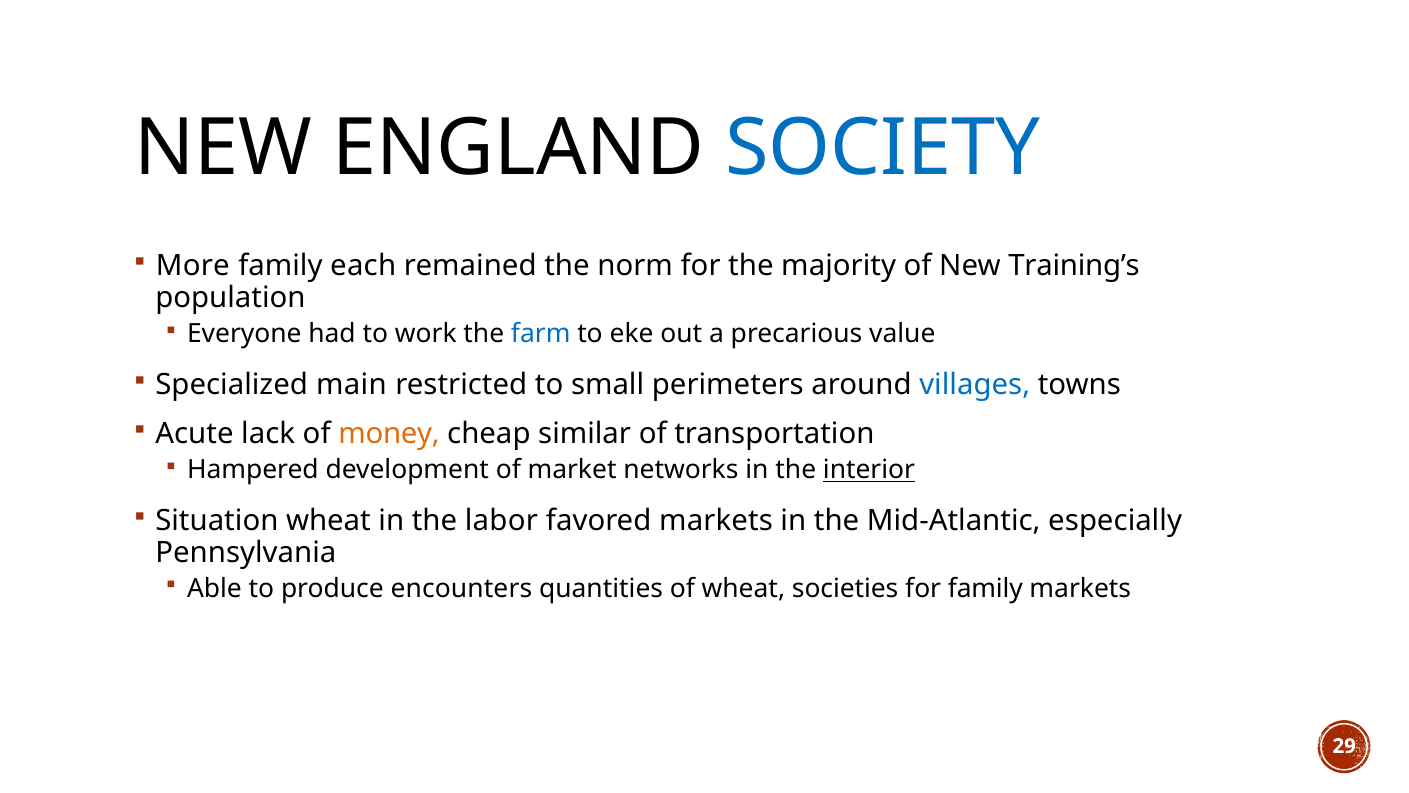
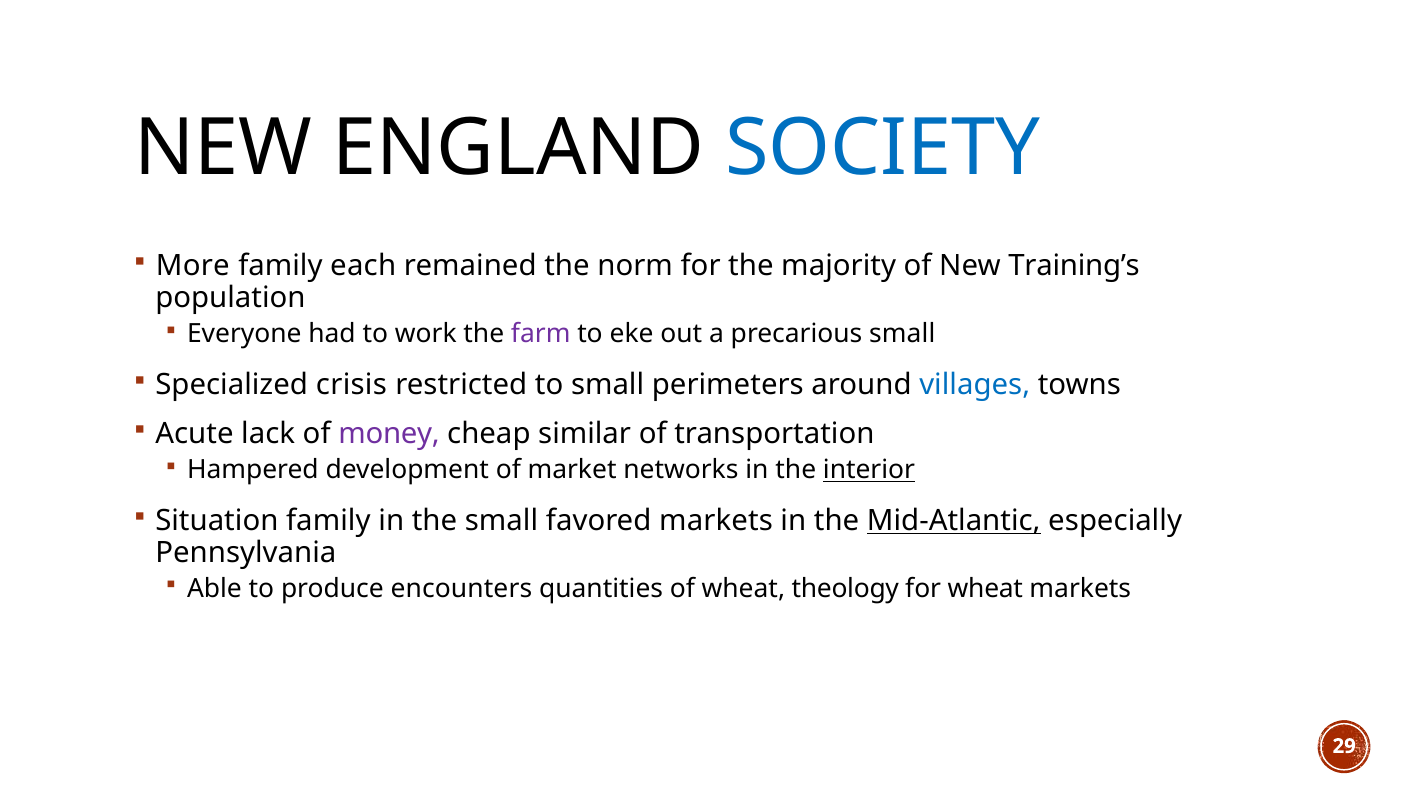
farm colour: blue -> purple
precarious value: value -> small
main: main -> crisis
money colour: orange -> purple
Situation wheat: wheat -> family
the labor: labor -> small
Mid-Atlantic underline: none -> present
societies: societies -> theology
for family: family -> wheat
